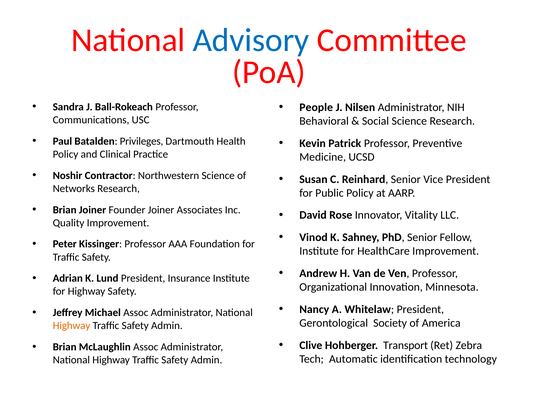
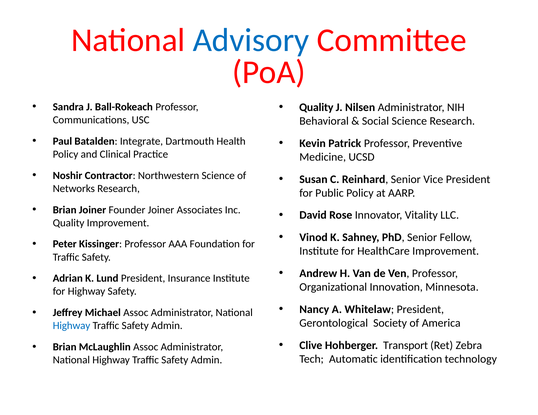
People at (316, 107): People -> Quality
Privileges: Privileges -> Integrate
Highway at (72, 326) colour: orange -> blue
